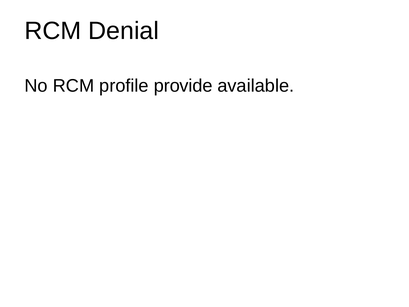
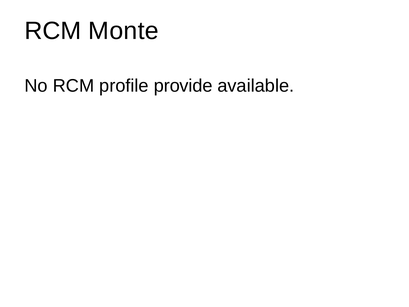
Denial: Denial -> Monte
